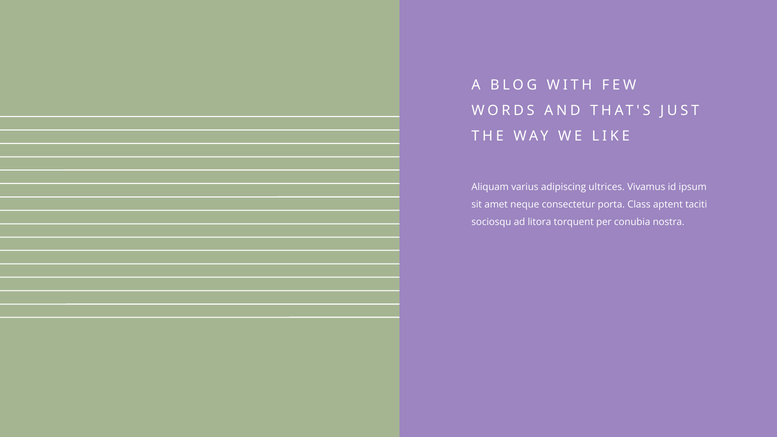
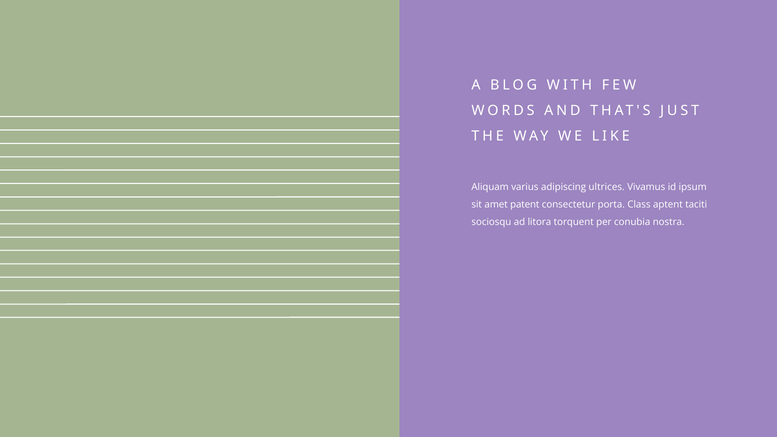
neque: neque -> patent
